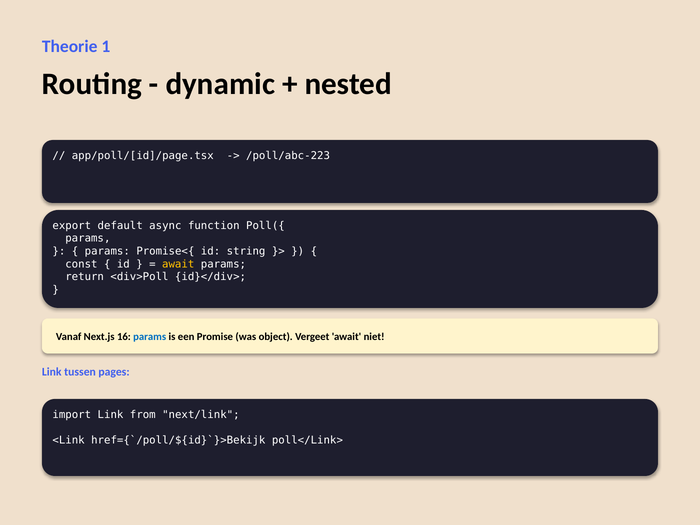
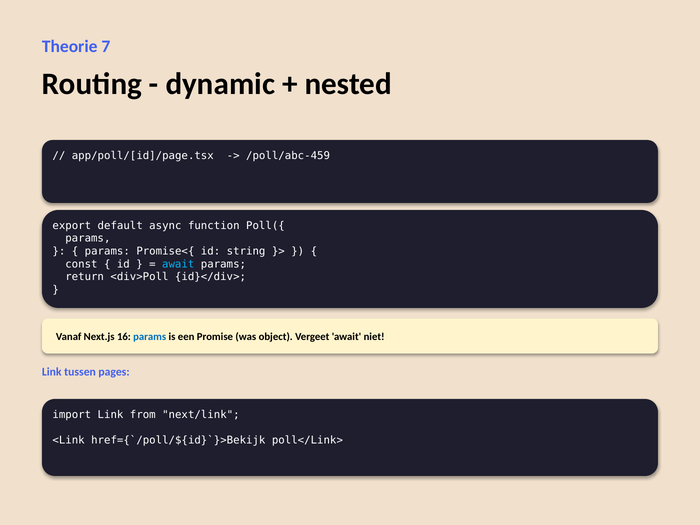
1: 1 -> 7
/poll/abc-223: /poll/abc-223 -> /poll/abc-459
await at (178, 264) colour: yellow -> light blue
